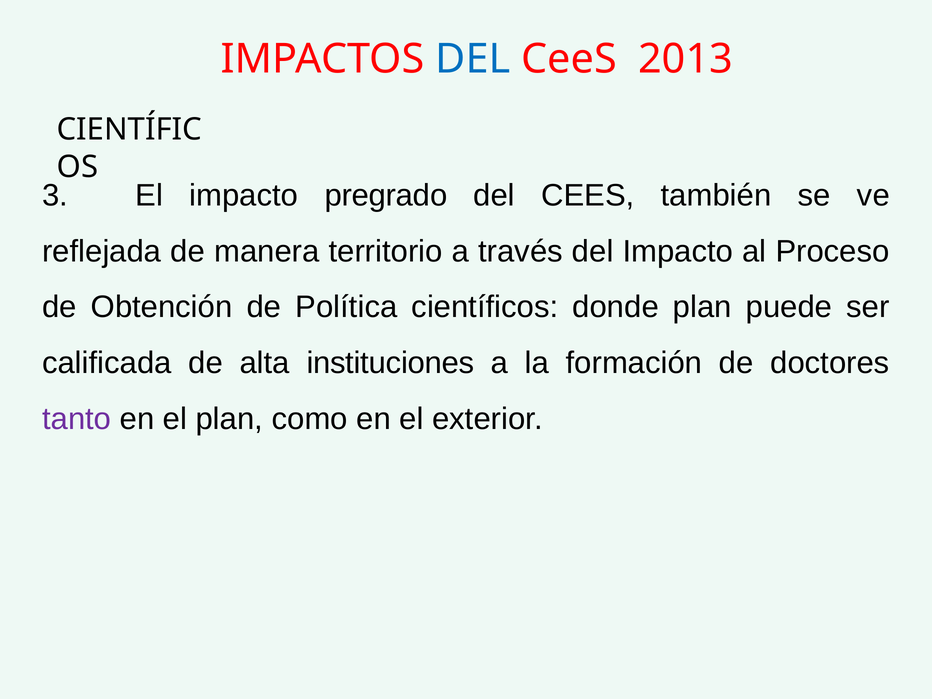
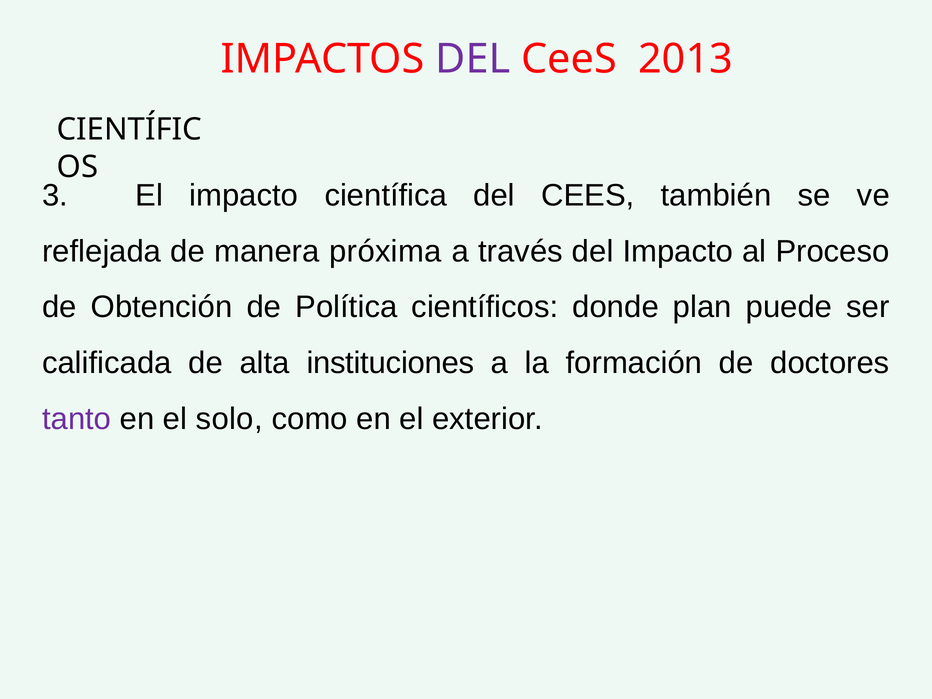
DEL at (473, 59) colour: blue -> purple
pregrado: pregrado -> científica
territorio: territorio -> próxima
el plan: plan -> solo
